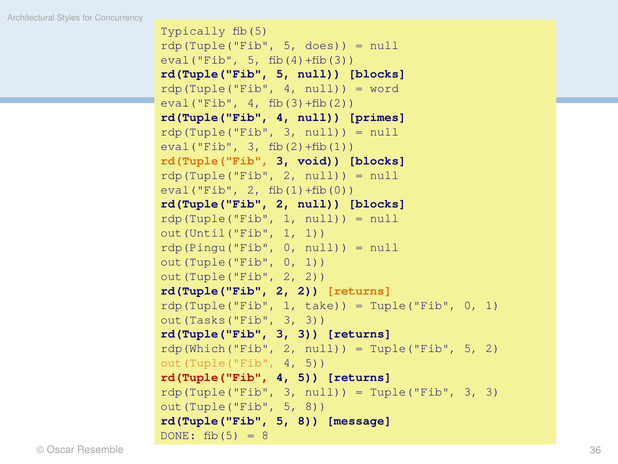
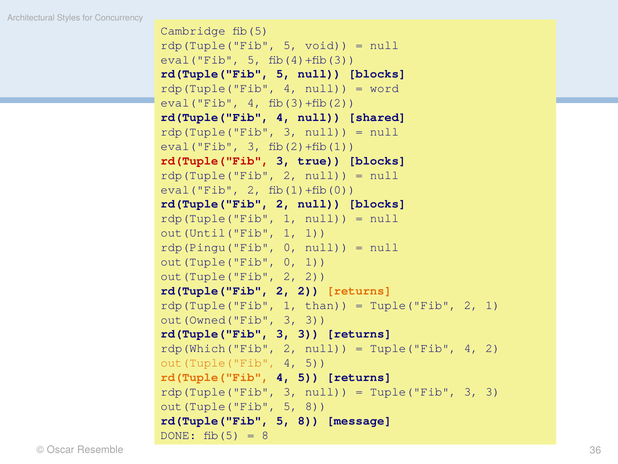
Typically: Typically -> Cambridge
does: does -> void
primes: primes -> shared
rd(Tuple("Fib at (215, 160) colour: orange -> red
void: void -> true
take: take -> than
Tuple("Fib 0: 0 -> 2
out(Tasks("Fib: out(Tasks("Fib -> out(Owned("Fib
Tuple("Fib 5: 5 -> 4
rd(Tuple("Fib at (215, 377) colour: red -> orange
